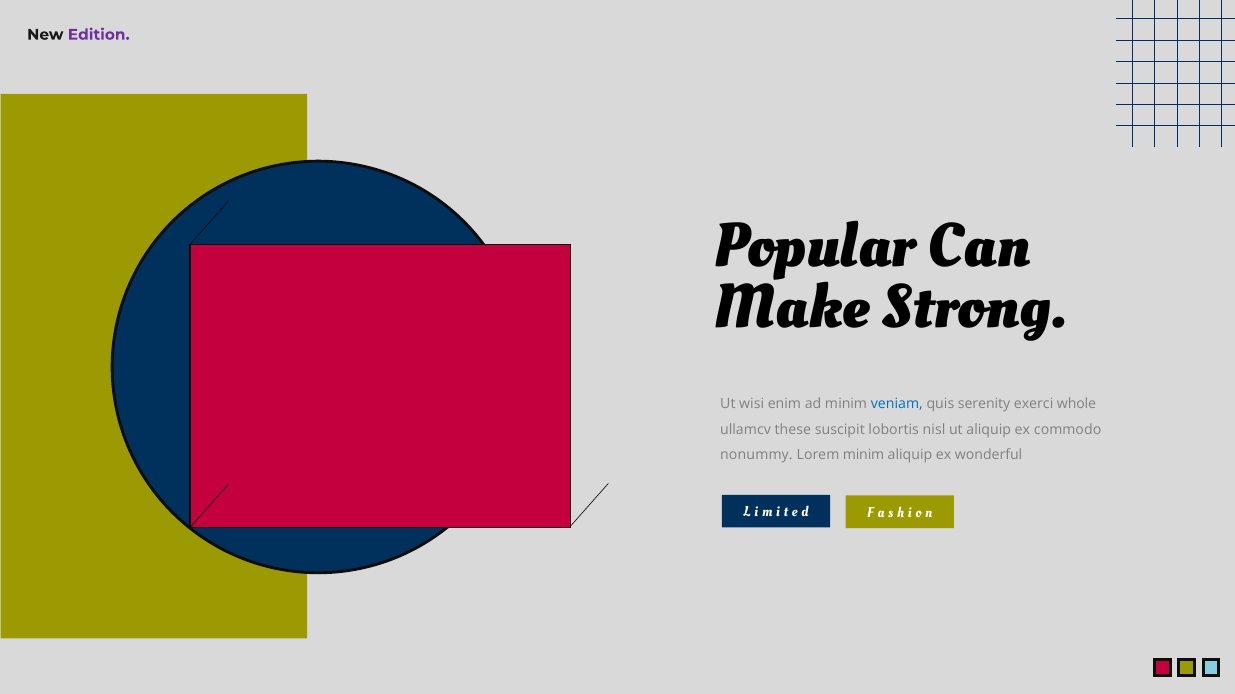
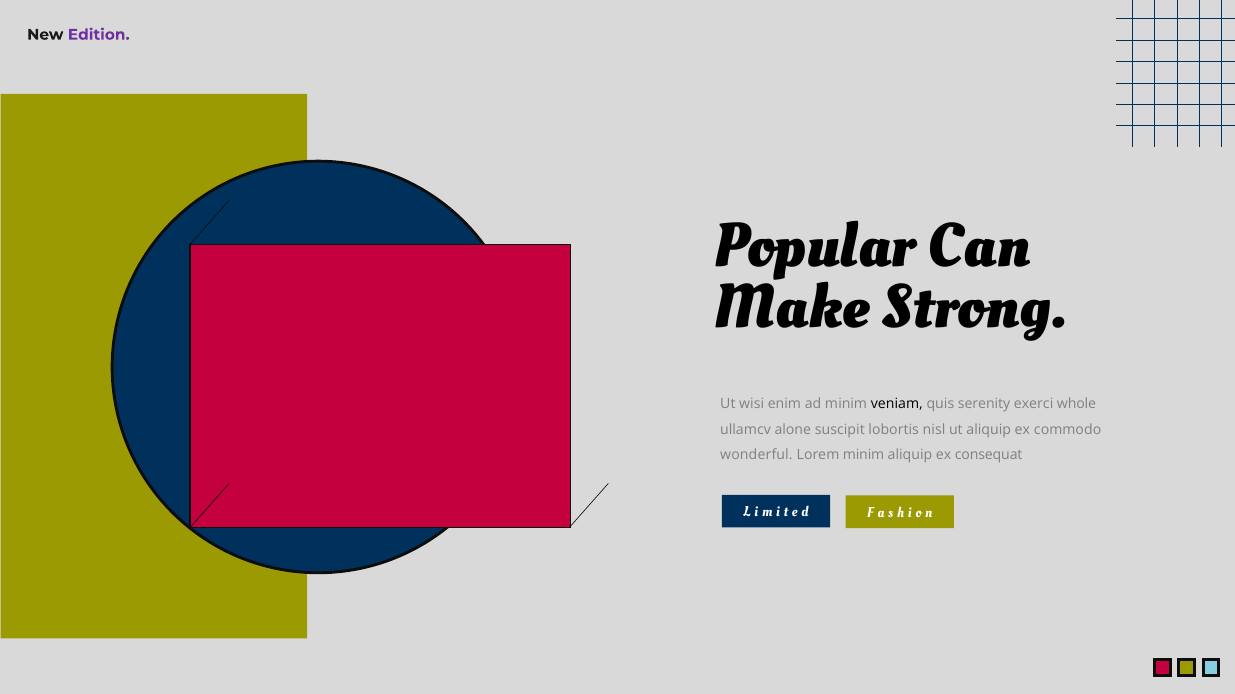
veniam colour: blue -> black
these: these -> alone
nonummy: nonummy -> wonderful
wonderful: wonderful -> consequat
